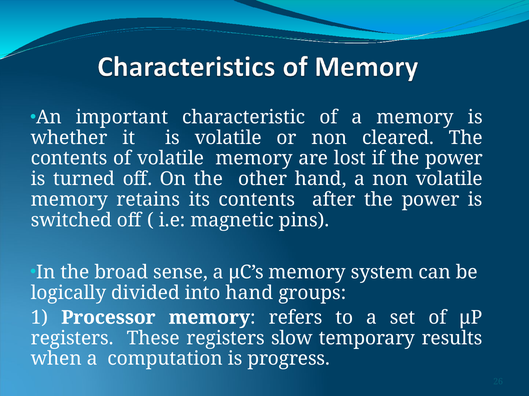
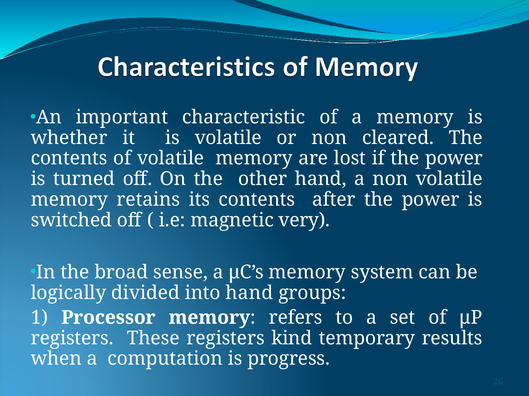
pins: pins -> very
slow: slow -> kind
